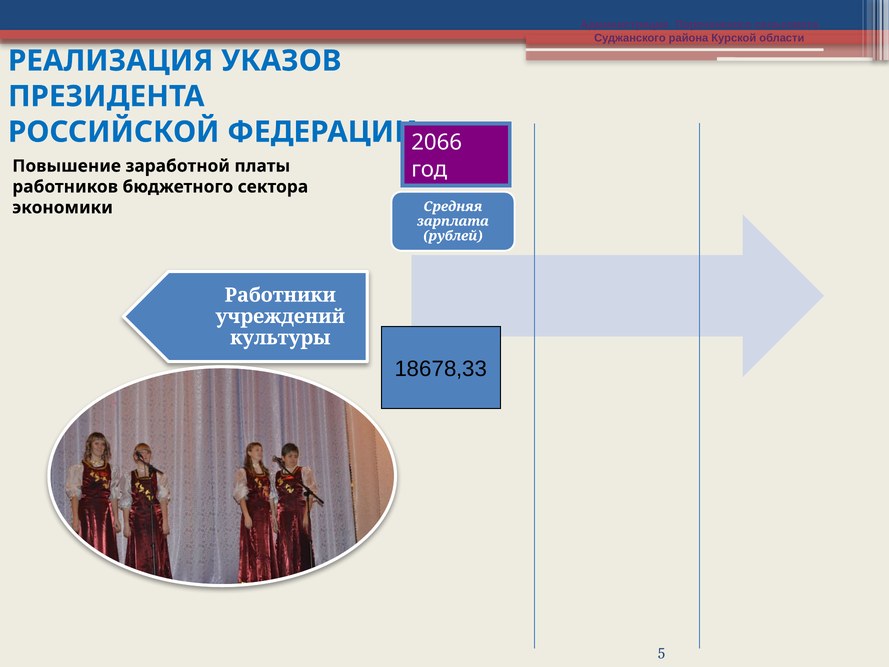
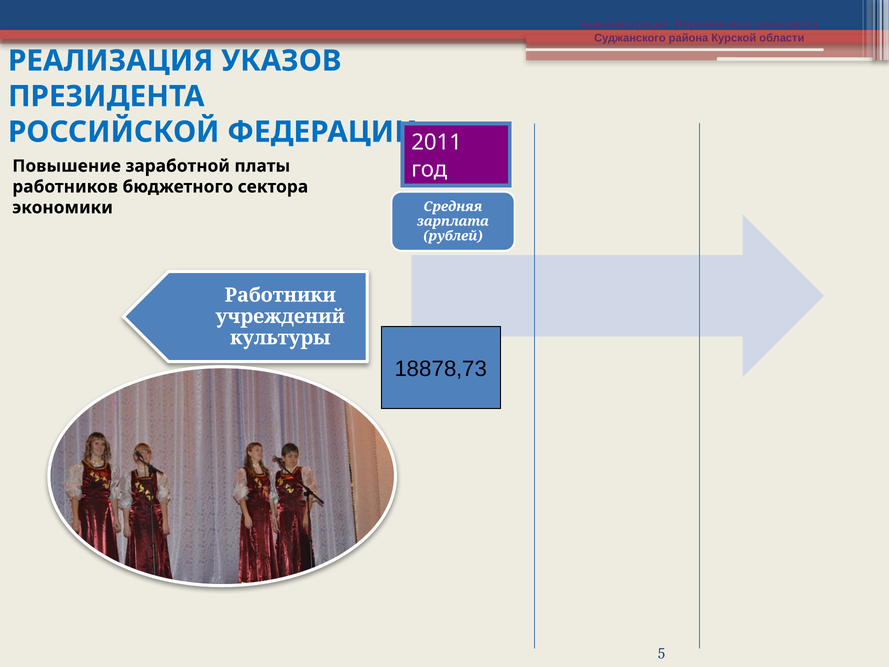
2066: 2066 -> 2011
18678,33: 18678,33 -> 18878,73
